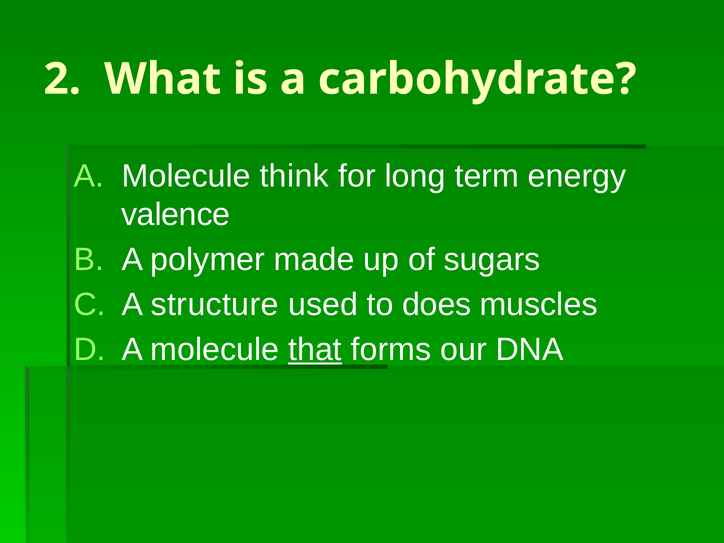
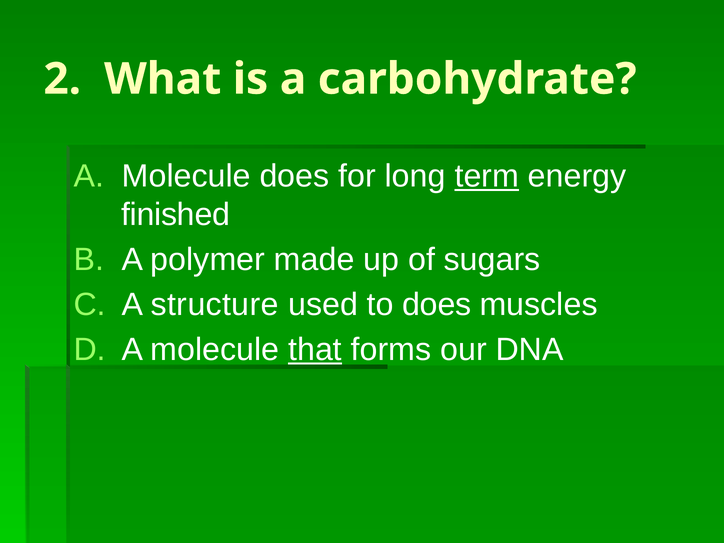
Molecule think: think -> does
term underline: none -> present
valence: valence -> finished
